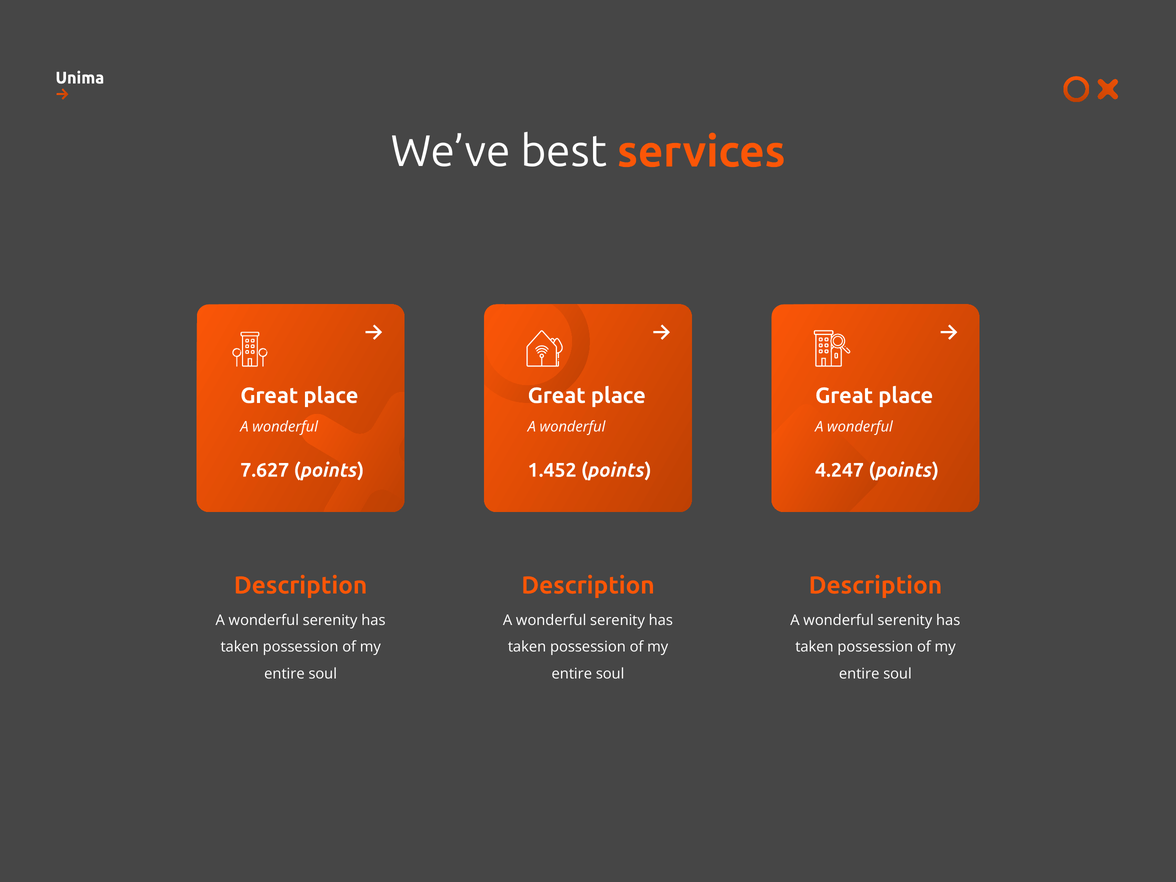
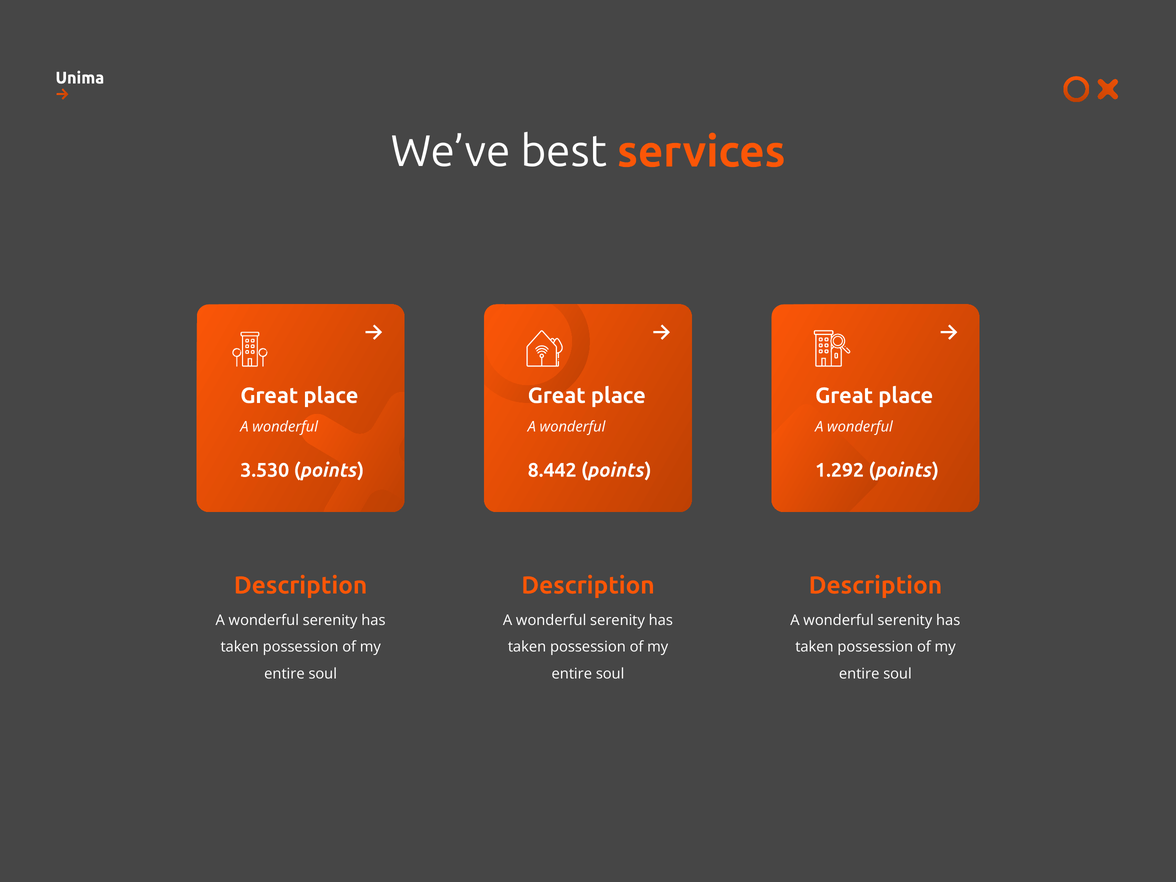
7.627: 7.627 -> 3.530
1.452: 1.452 -> 8.442
4.247: 4.247 -> 1.292
